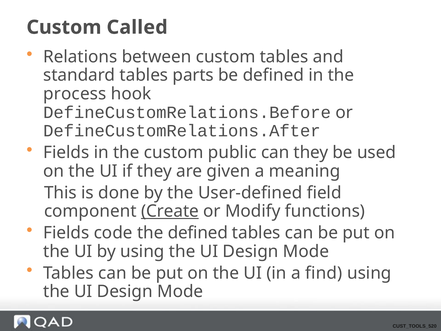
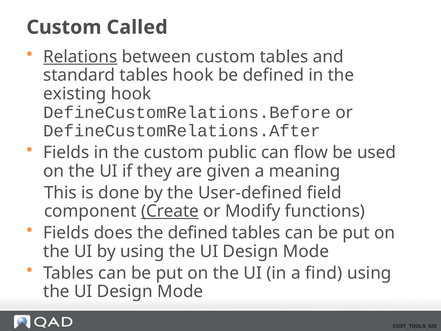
Relations underline: none -> present
tables parts: parts -> hook
process: process -> existing
can they: they -> flow
code: code -> does
